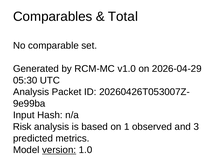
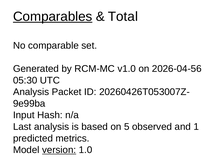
Comparables underline: none -> present
2026-04-29: 2026-04-29 -> 2026-04-56
Risk: Risk -> Last
1: 1 -> 5
3: 3 -> 1
